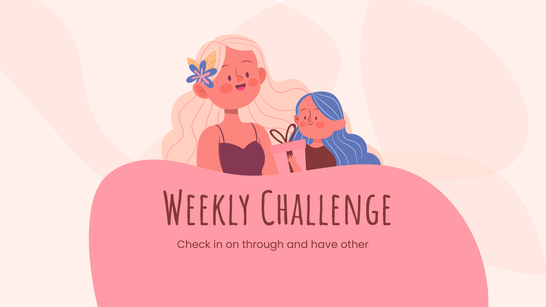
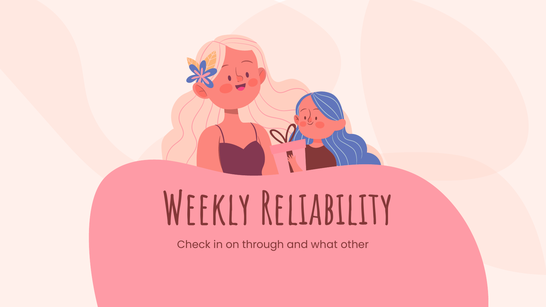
Challenge: Challenge -> Reliability
have: have -> what
